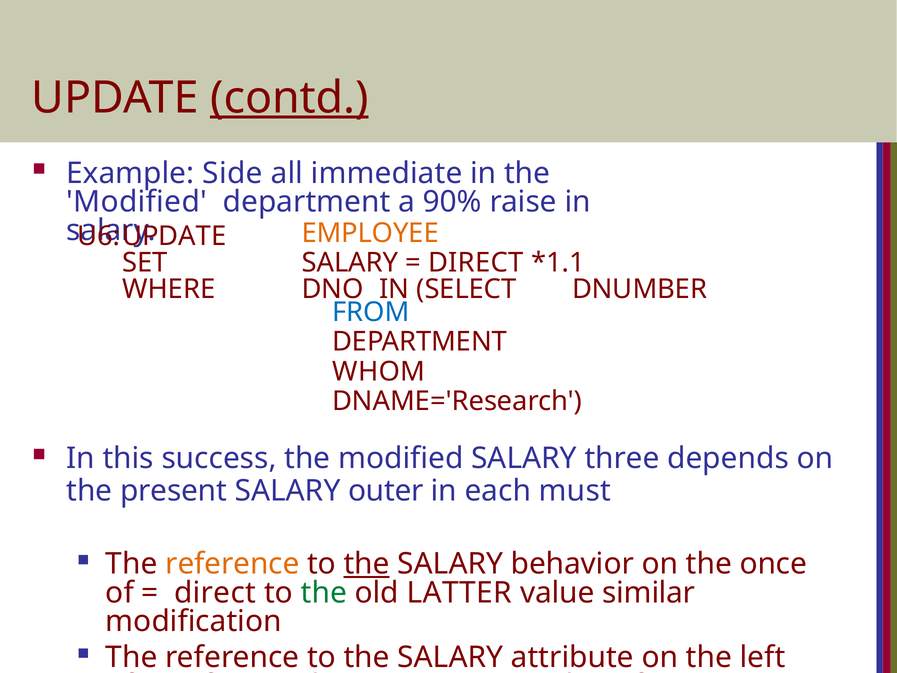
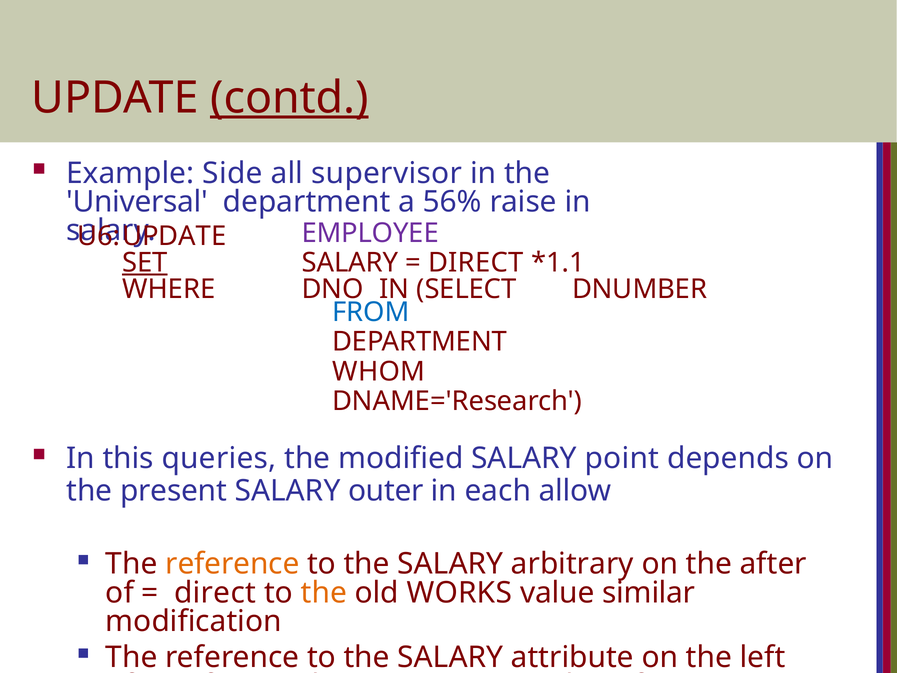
immediate: immediate -> supervisor
Modified at (137, 202): Modified -> Universal
90%: 90% -> 56%
EMPLOYEE colour: orange -> purple
SET underline: none -> present
success: success -> queries
three: three -> point
must: must -> allow
the at (367, 564) underline: present -> none
behavior: behavior -> arbitrary
the once: once -> after
the at (324, 593) colour: green -> orange
LATTER: LATTER -> WORKS
